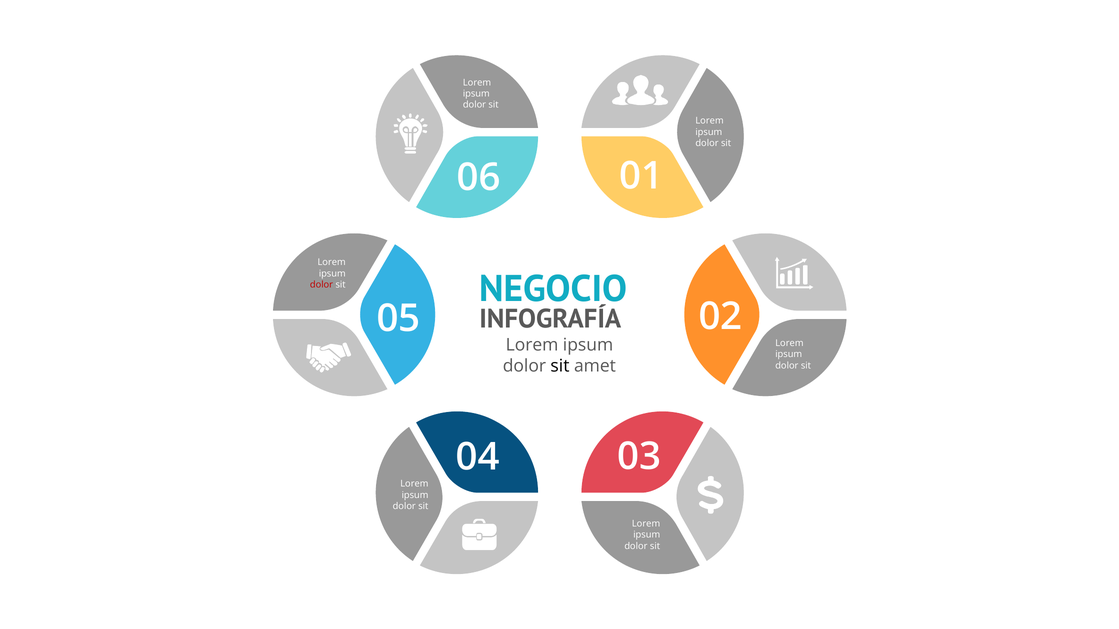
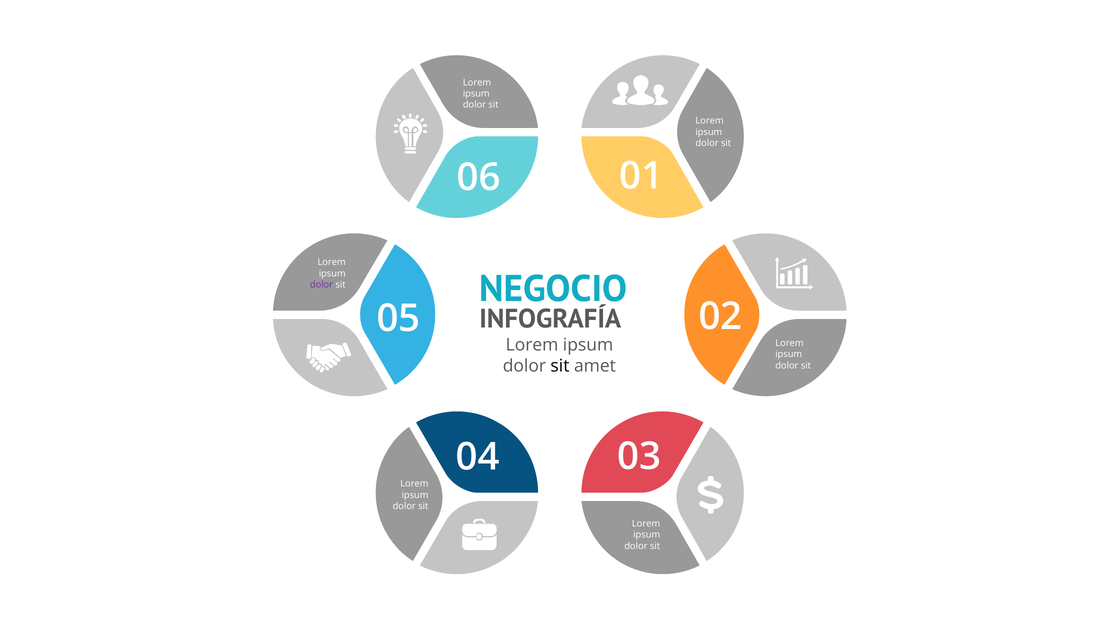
dolor at (321, 285) colour: red -> purple
